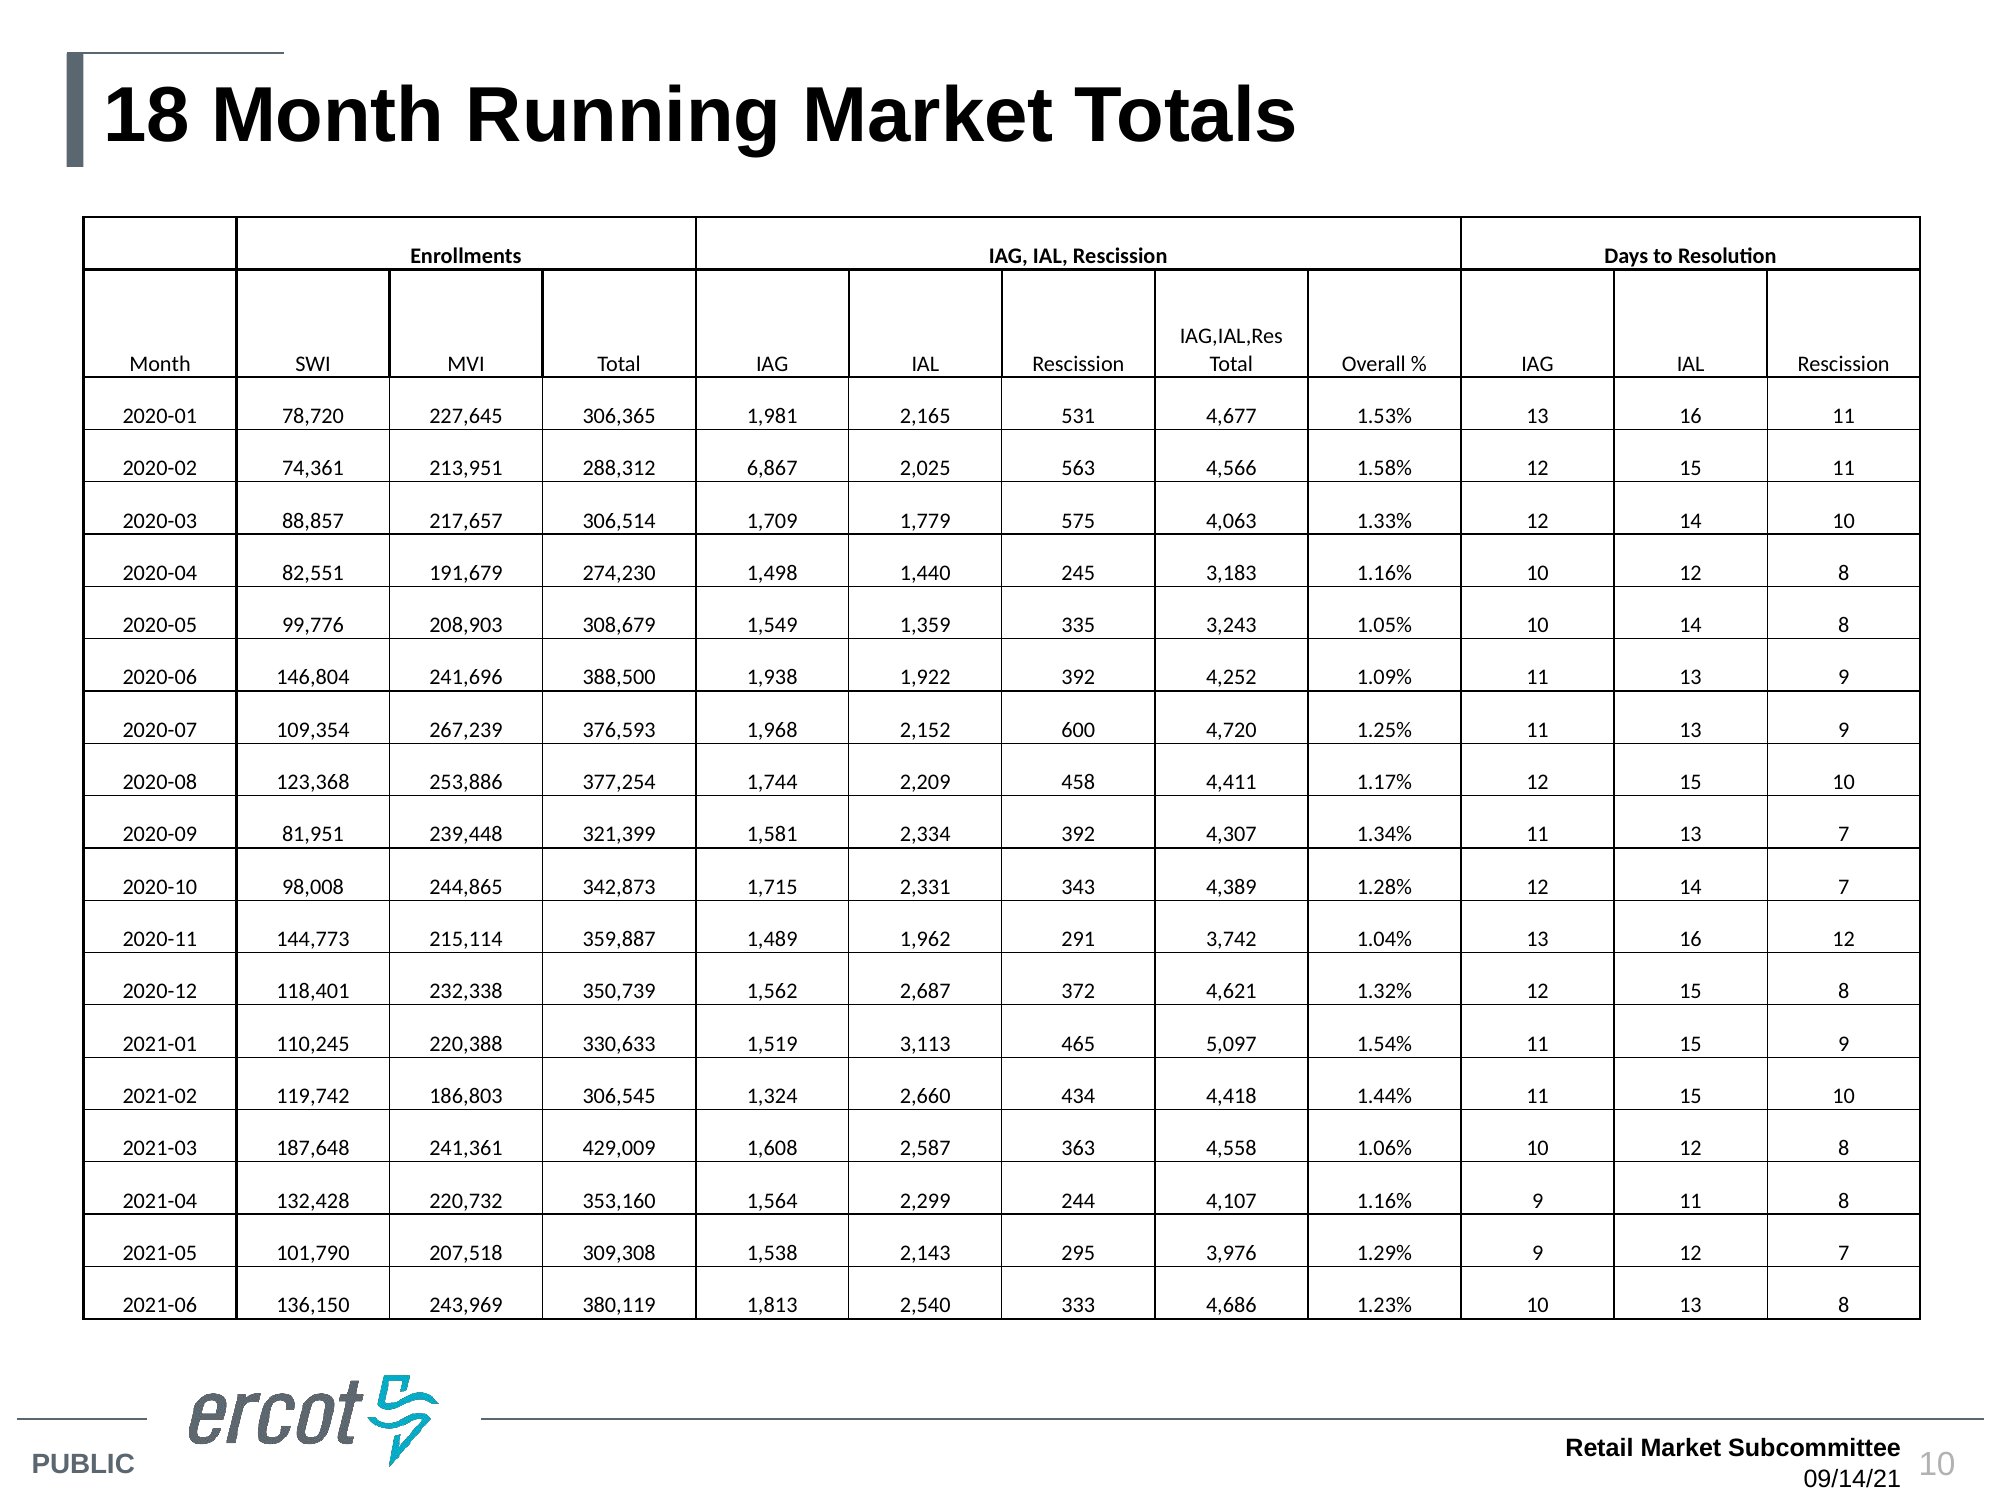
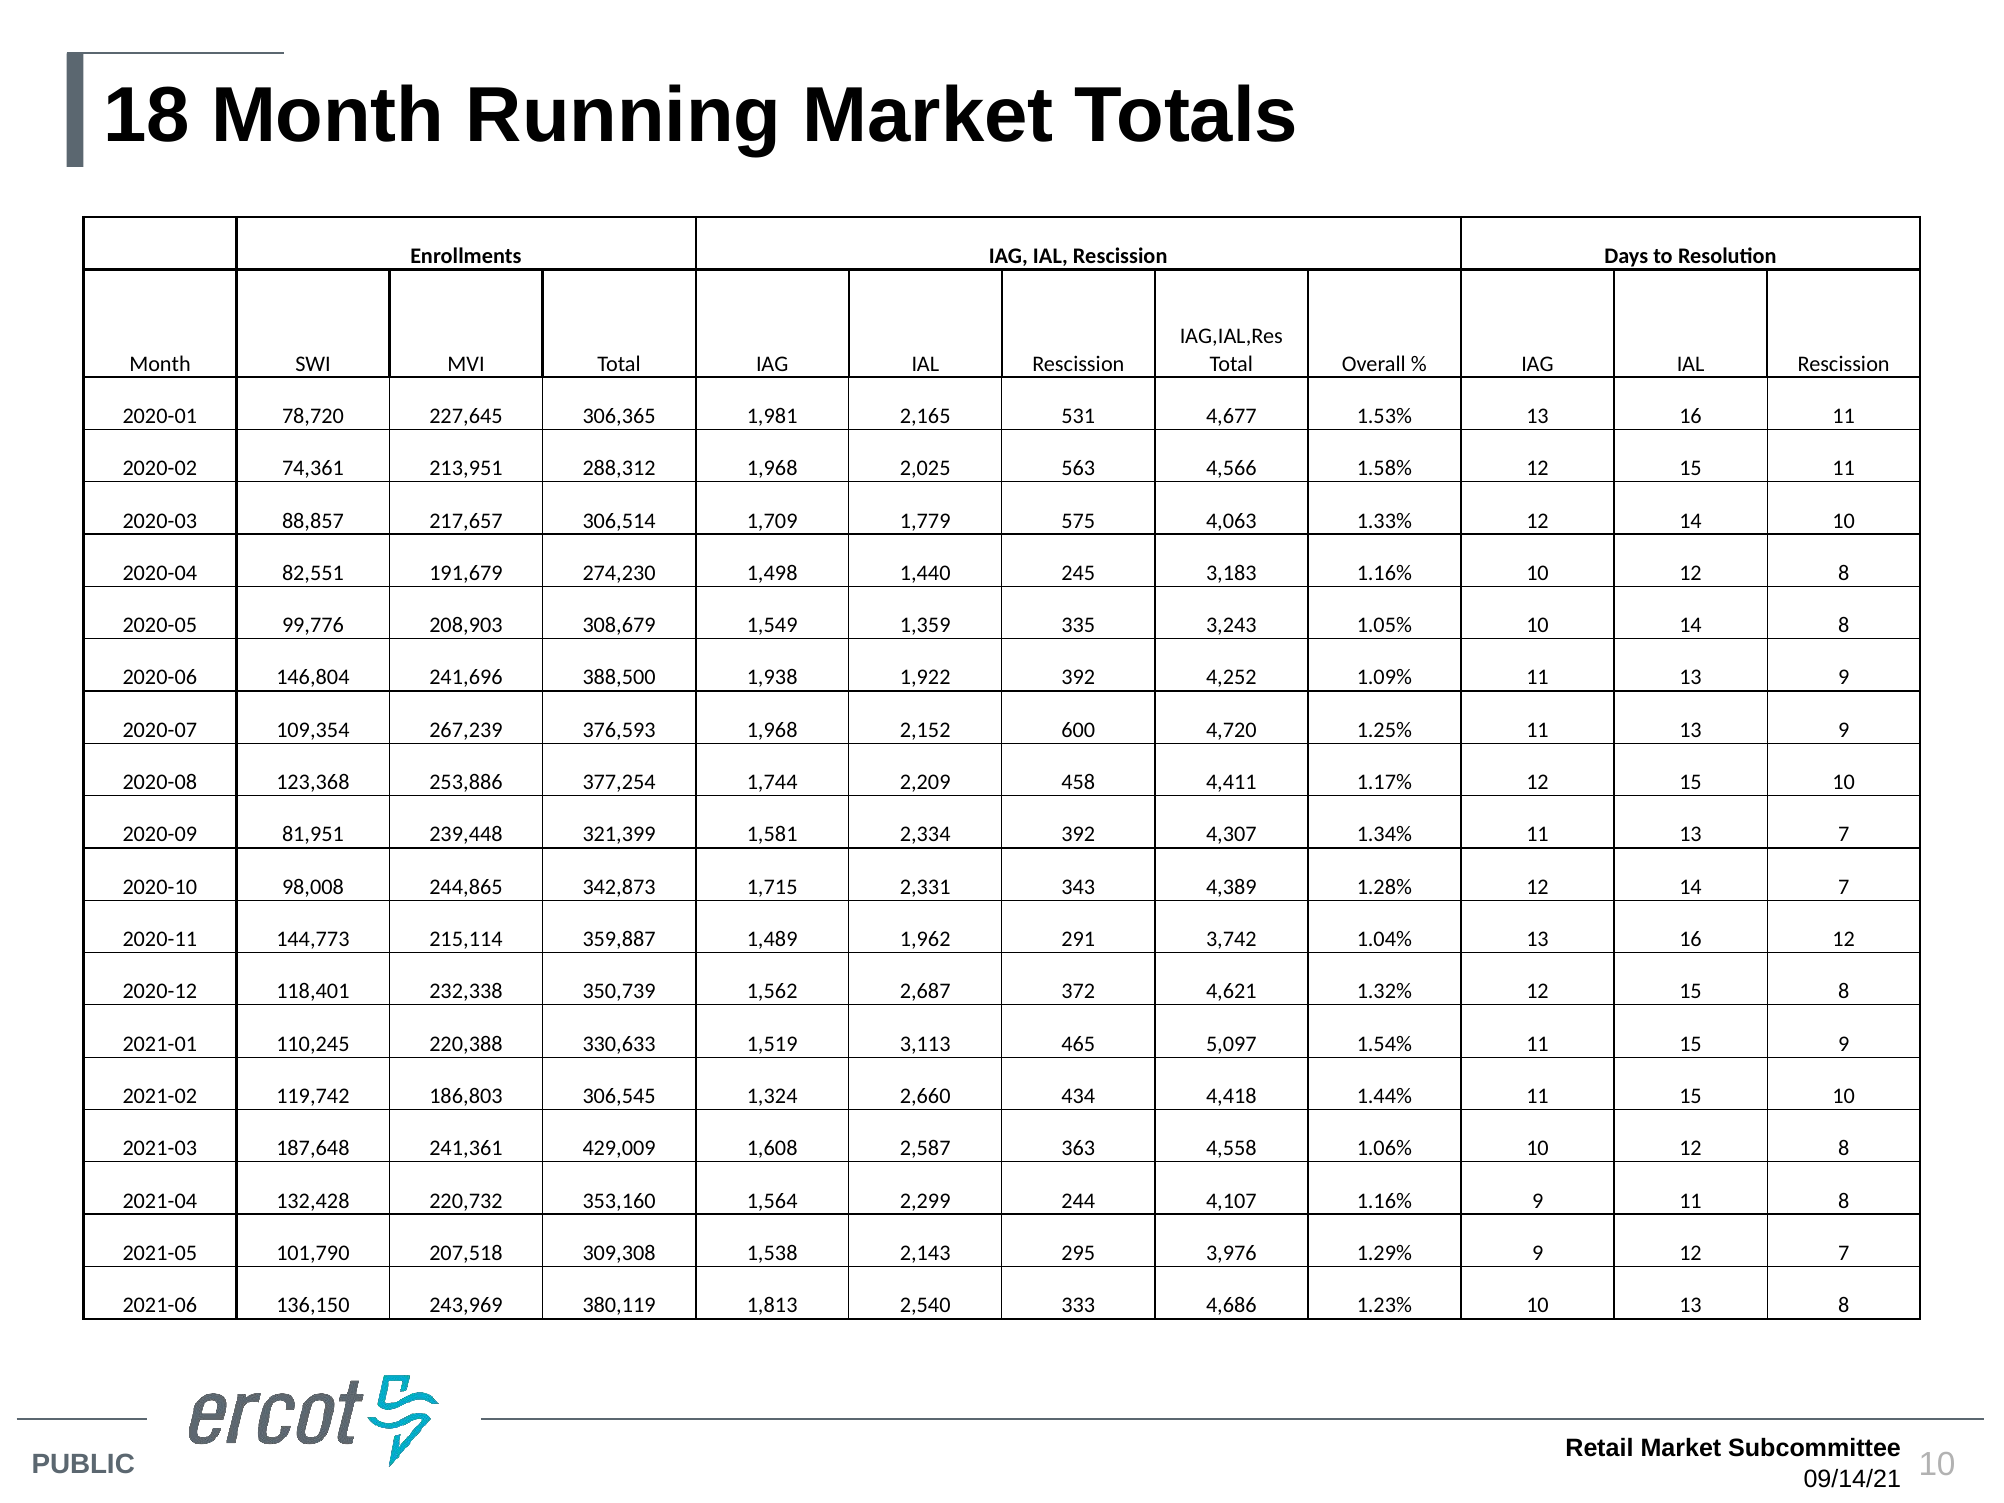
288,312 6,867: 6,867 -> 1,968
